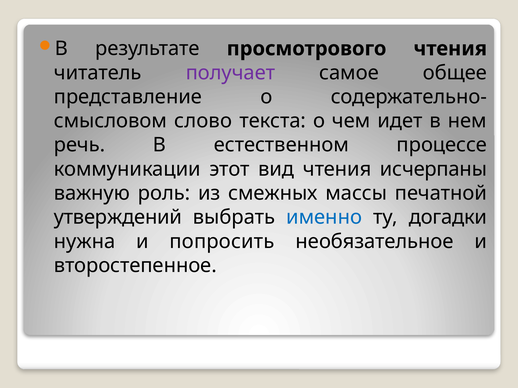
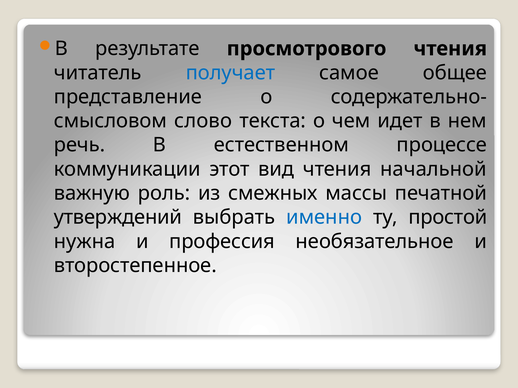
получает colour: purple -> blue
исчерпаны: исчерпаны -> начальной
догадки: догадки -> простой
попросить: попросить -> профессия
